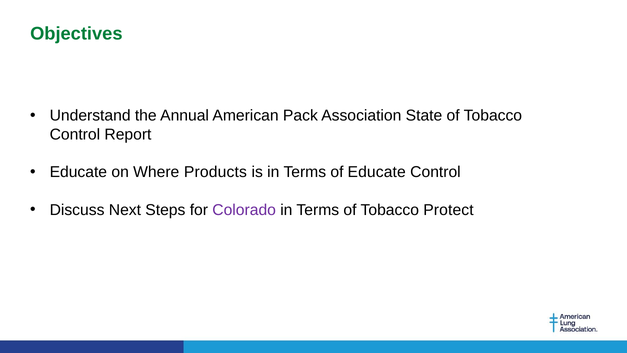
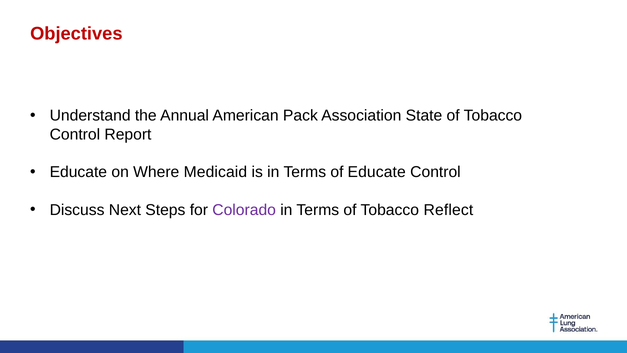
Objectives colour: green -> red
Products: Products -> Medicaid
Protect: Protect -> Reflect
